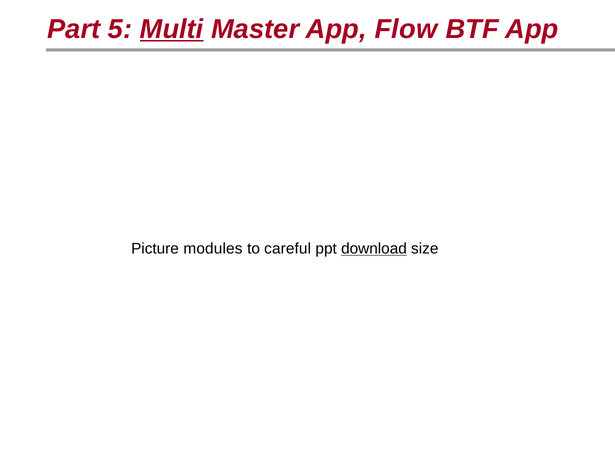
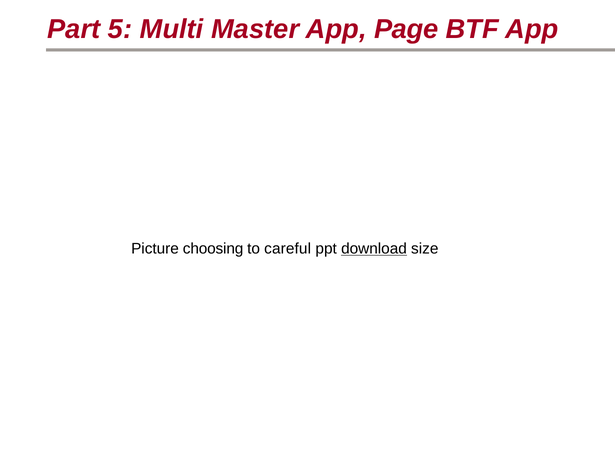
Multi underline: present -> none
Flow: Flow -> Page
modules: modules -> choosing
